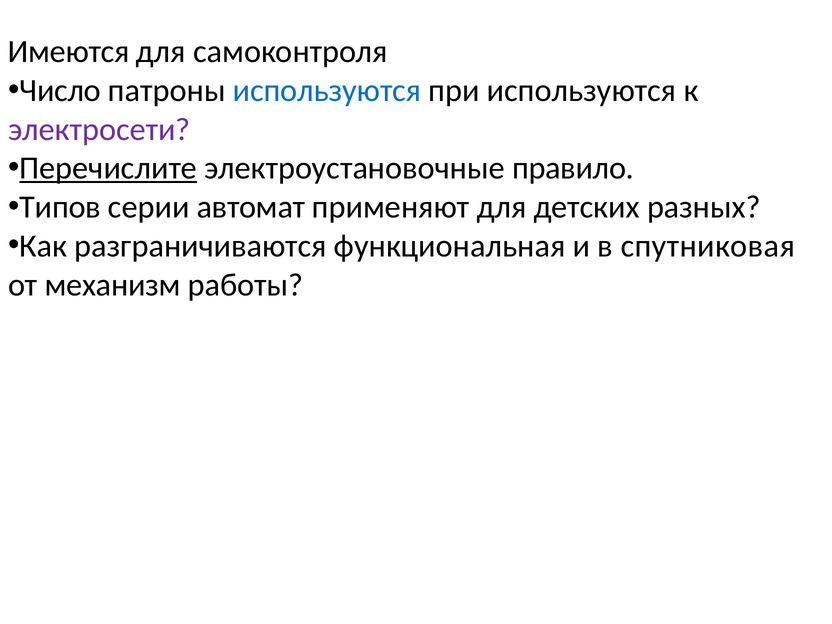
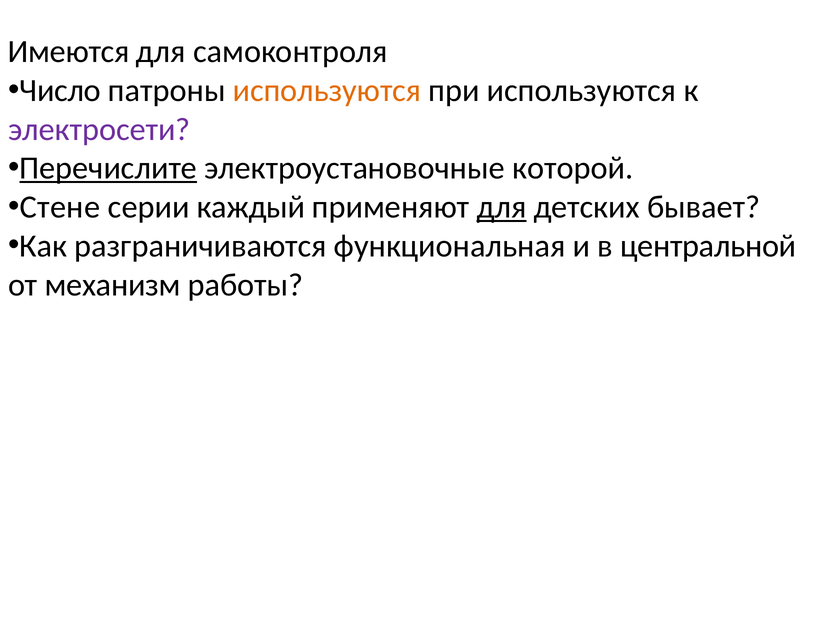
используются at (327, 91) colour: blue -> orange
правило: правило -> которой
Типов: Типов -> Стене
автомат: автомат -> каждый
для at (501, 207) underline: none -> present
разных: разных -> бывает
спутниковая: спутниковая -> центральной
